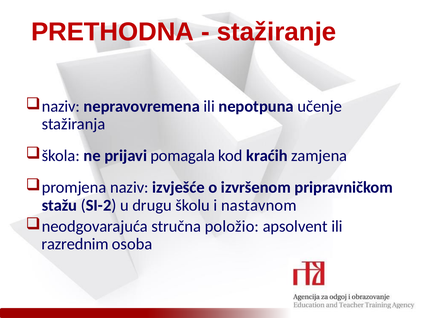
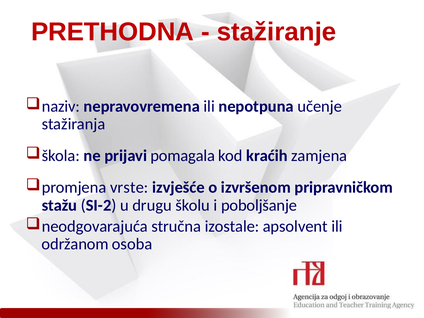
promjena naziv: naziv -> vrste
nastavnom: nastavnom -> poboljšanje
položio: položio -> izostale
razrednim: razrednim -> održanom
